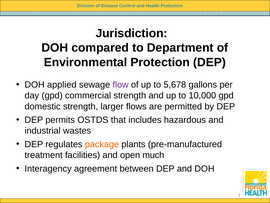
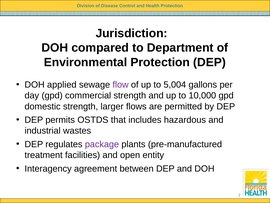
5,678: 5,678 -> 5,004
package colour: orange -> purple
much: much -> entity
